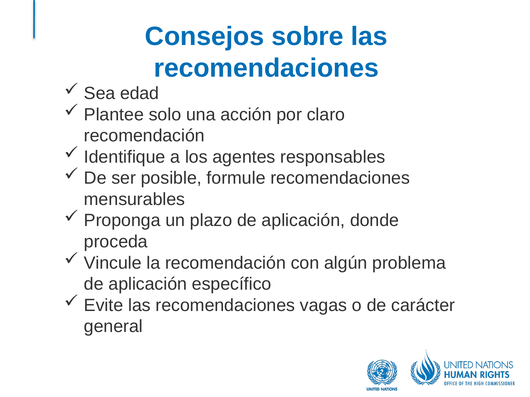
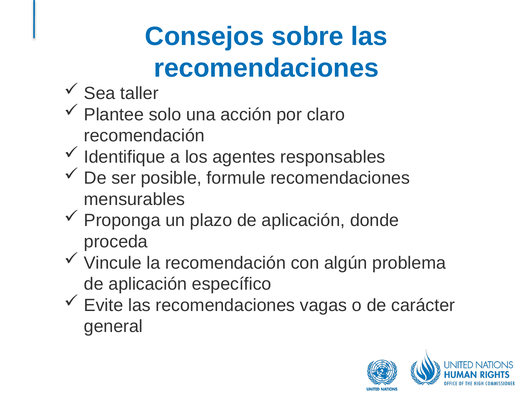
edad: edad -> taller
